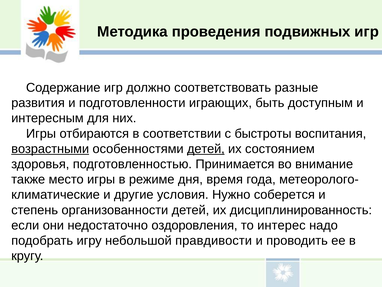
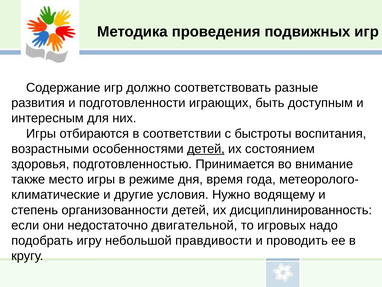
возрастными underline: present -> none
соберется: соберется -> водящему
оздоровления: оздоровления -> двигательной
интерес: интерес -> игровых
